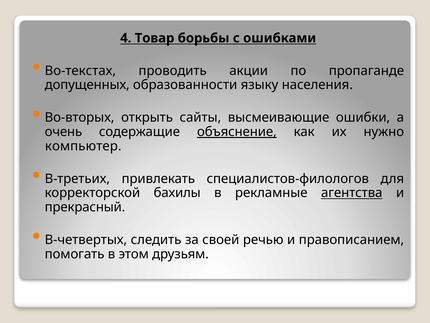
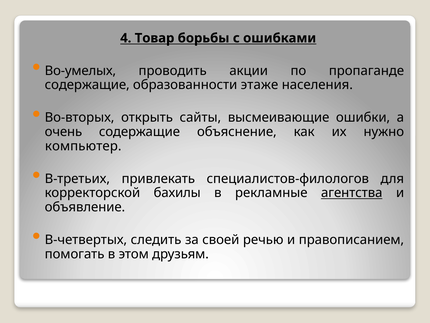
Во-текстах: Во-текстах -> Во-умелых
допущенных at (87, 85): допущенных -> содержащие
языку: языку -> этаже
объяснение underline: present -> none
прекрасный: прекрасный -> объявление
